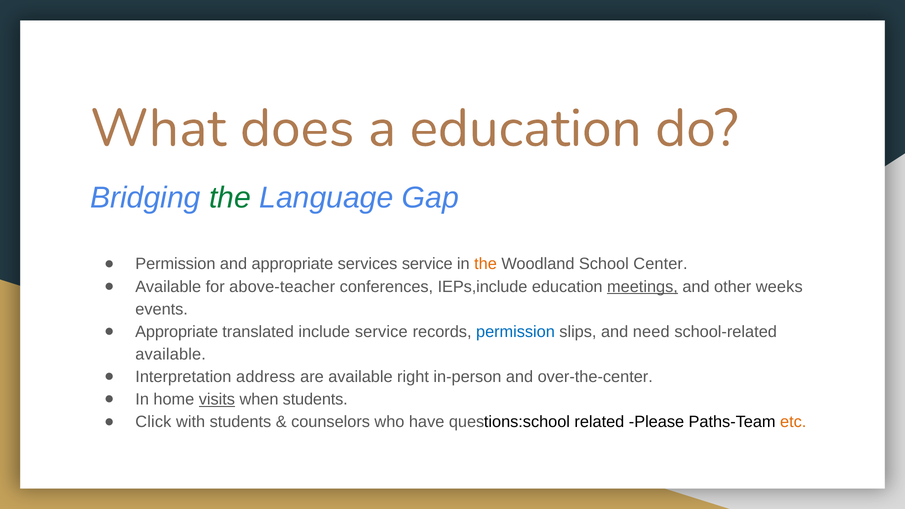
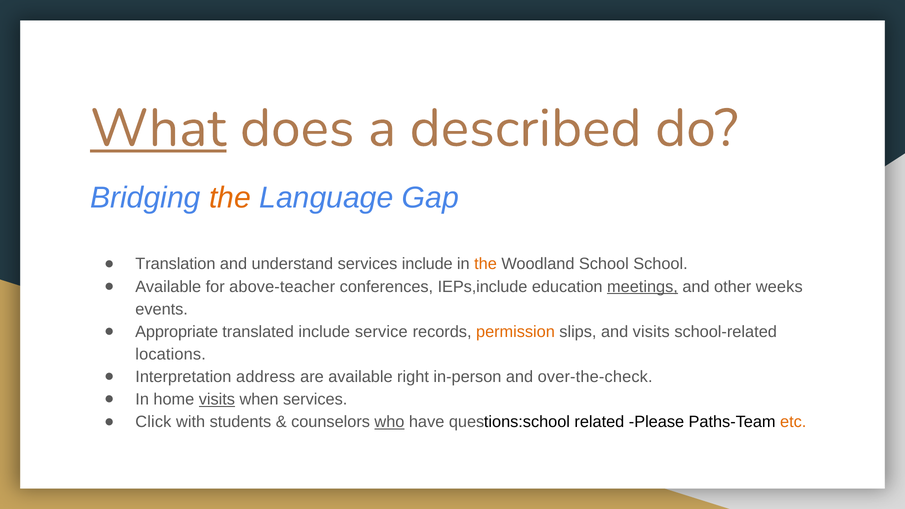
What underline: none -> present
a education: education -> described
the at (230, 198) colour: green -> orange
Permission at (175, 264): Permission -> Translation
and appropriate: appropriate -> understand
services service: service -> include
School Center: Center -> School
permission at (515, 332) colour: blue -> orange
and need: need -> visits
available at (171, 354): available -> locations
over-the-center: over-the-center -> over-the-check
when students: students -> services
who underline: none -> present
